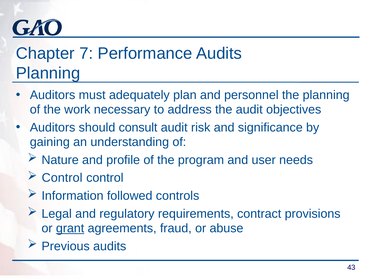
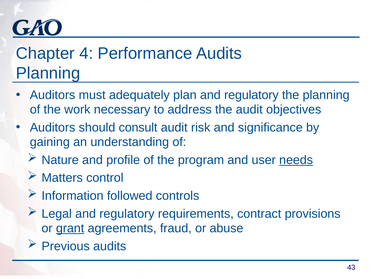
7: 7 -> 4
plan and personnel: personnel -> regulatory
needs underline: none -> present
Control at (62, 178): Control -> Matters
